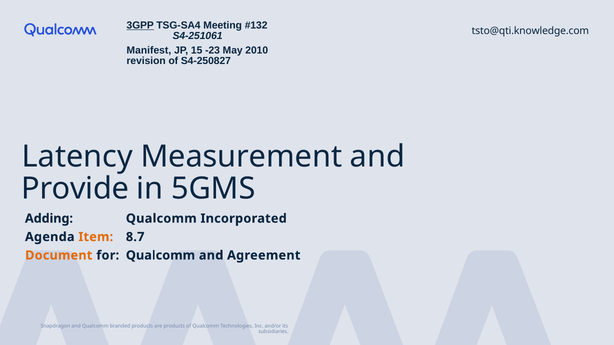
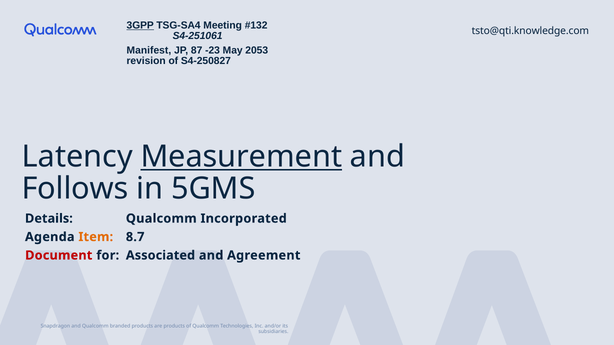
15: 15 -> 87
2010: 2010 -> 2053
Measurement underline: none -> present
Provide: Provide -> Follows
Adding: Adding -> Details
Document colour: orange -> red
for Qualcomm: Qualcomm -> Associated
